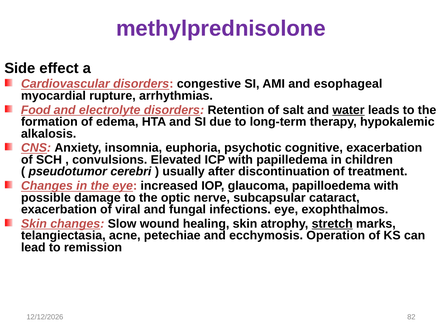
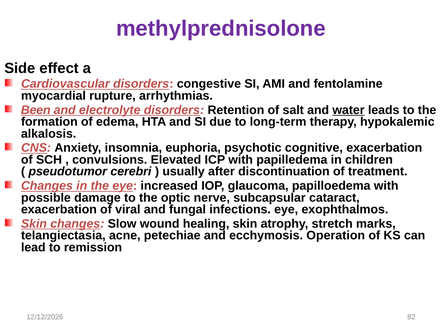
esophageal: esophageal -> fentolamine
Food: Food -> Been
stretch underline: present -> none
